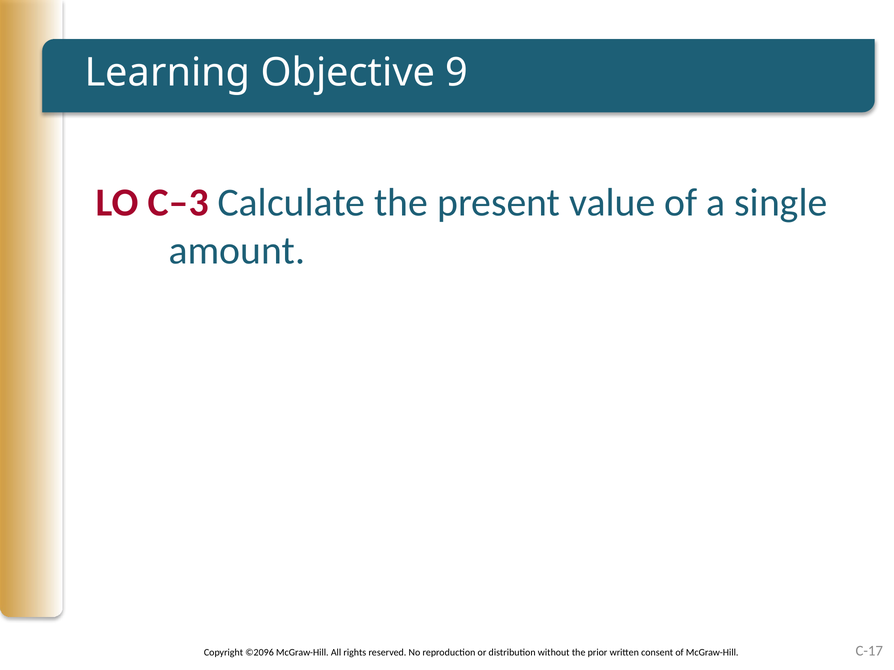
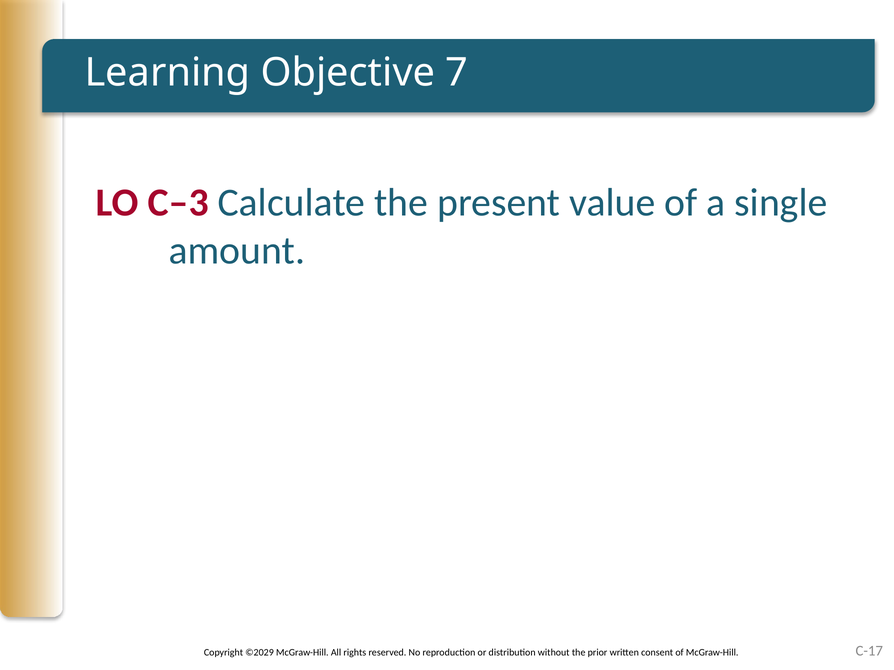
9: 9 -> 7
©2096: ©2096 -> ©2029
